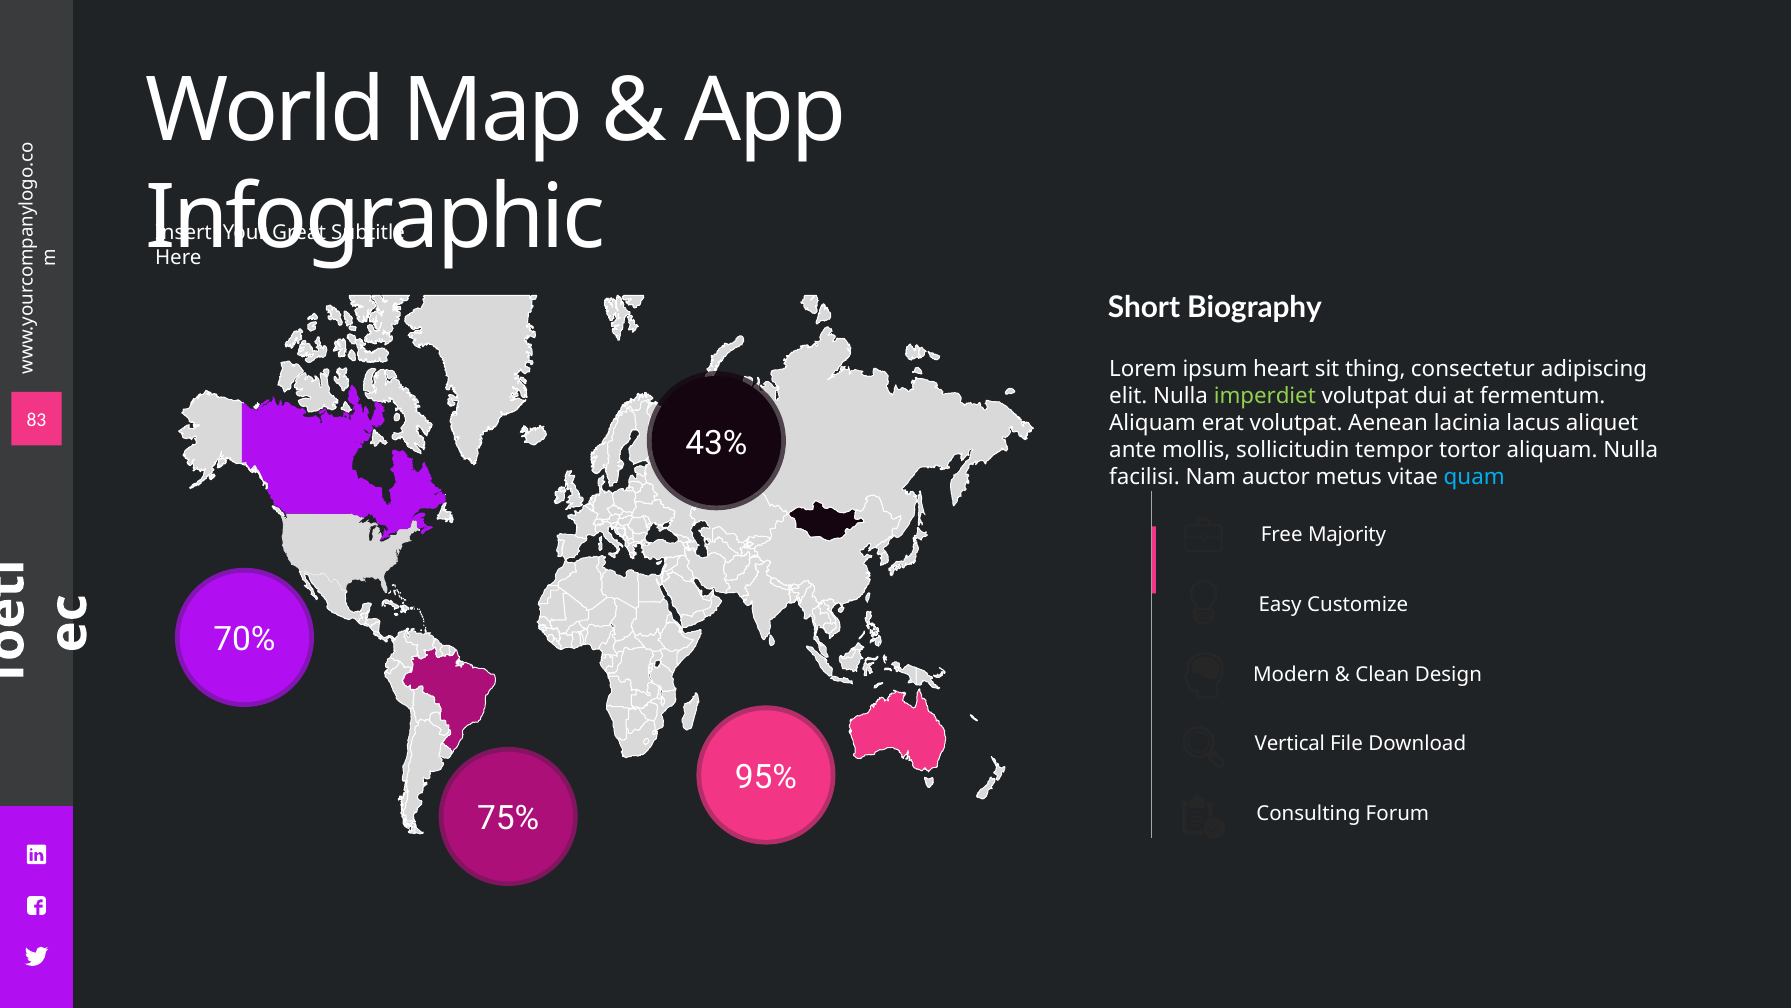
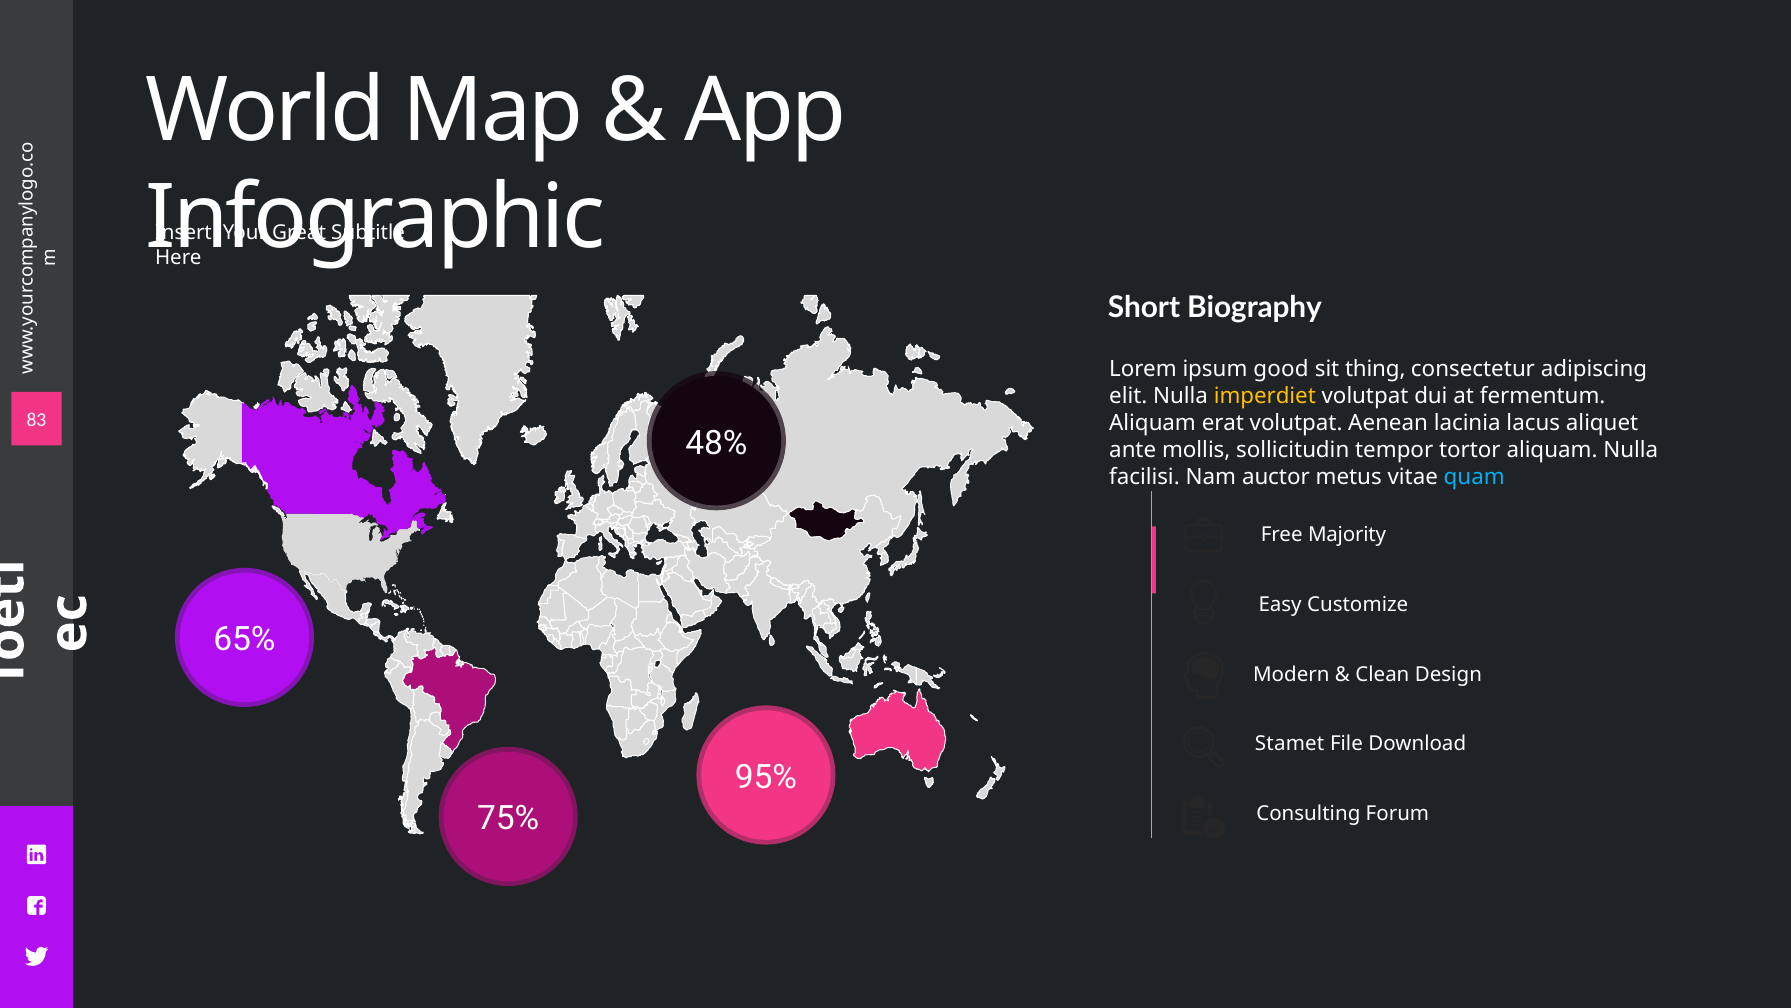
heart: heart -> good
imperdiet colour: light green -> yellow
43%: 43% -> 48%
70%: 70% -> 65%
Vertical: Vertical -> Stamet
